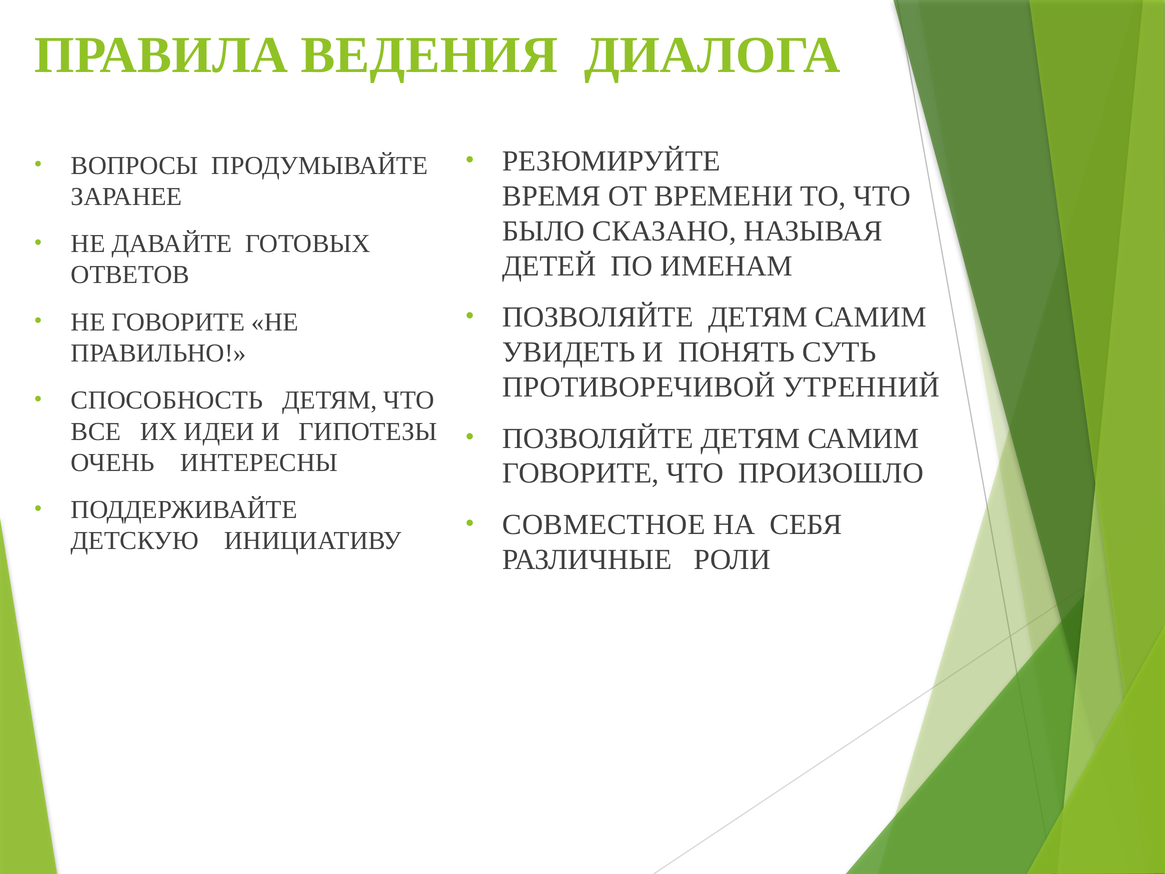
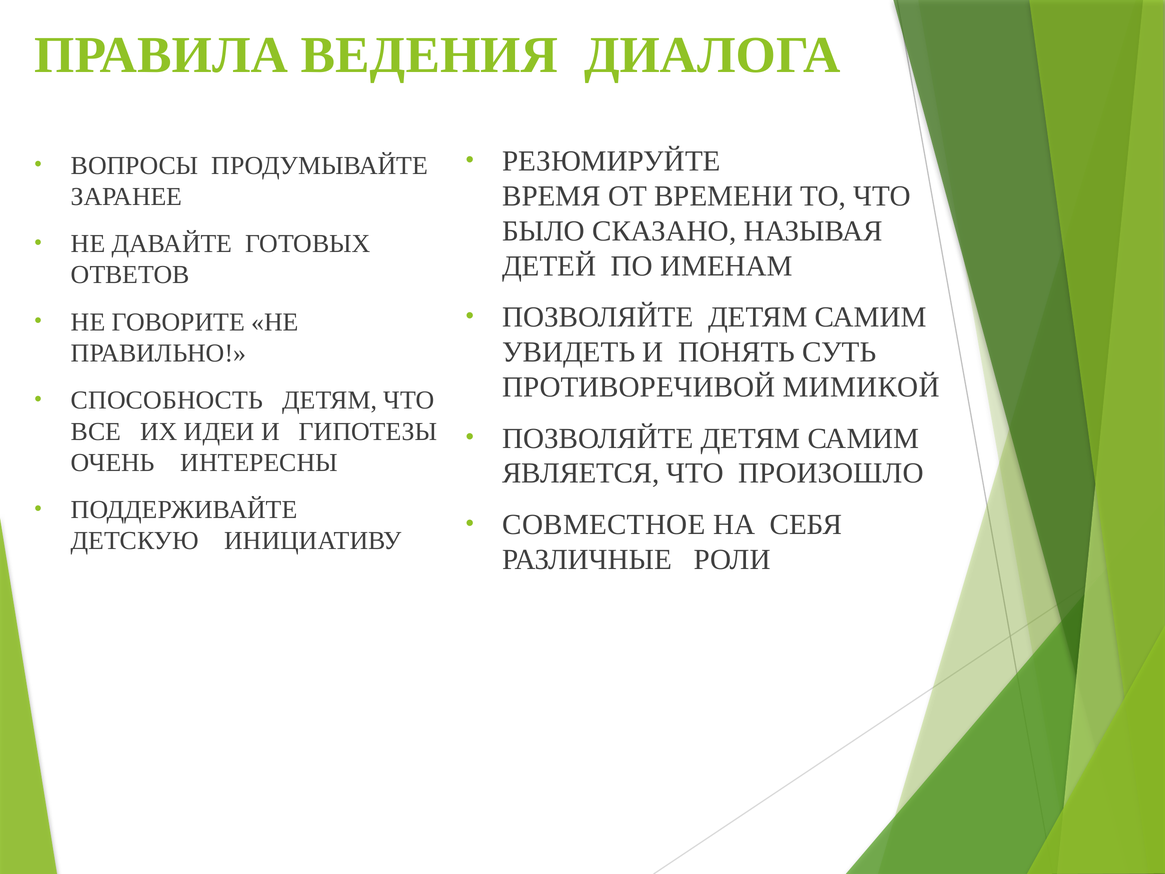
УТРЕННИЙ: УТРЕННИЙ -> МИМИКОЙ
ГОВОРИТЕ at (581, 473): ГОВОРИТЕ -> ЯВЛЯЕТСЯ
